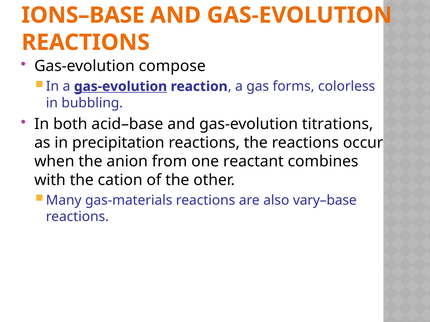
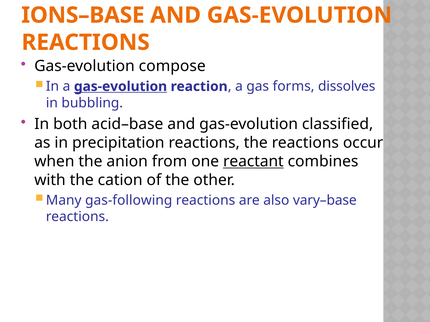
colorless: colorless -> dissolves
titrations: titrations -> classified
reactant underline: none -> present
gas-materials: gas-materials -> gas-following
